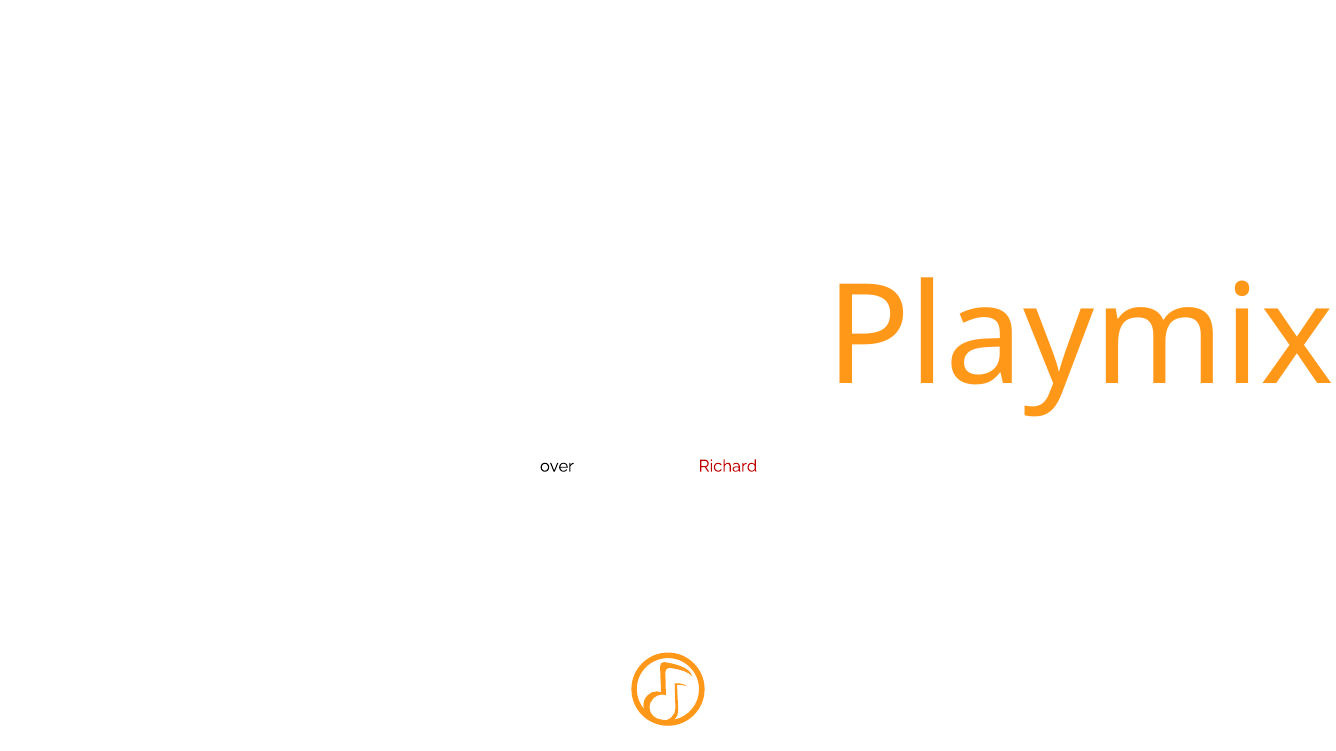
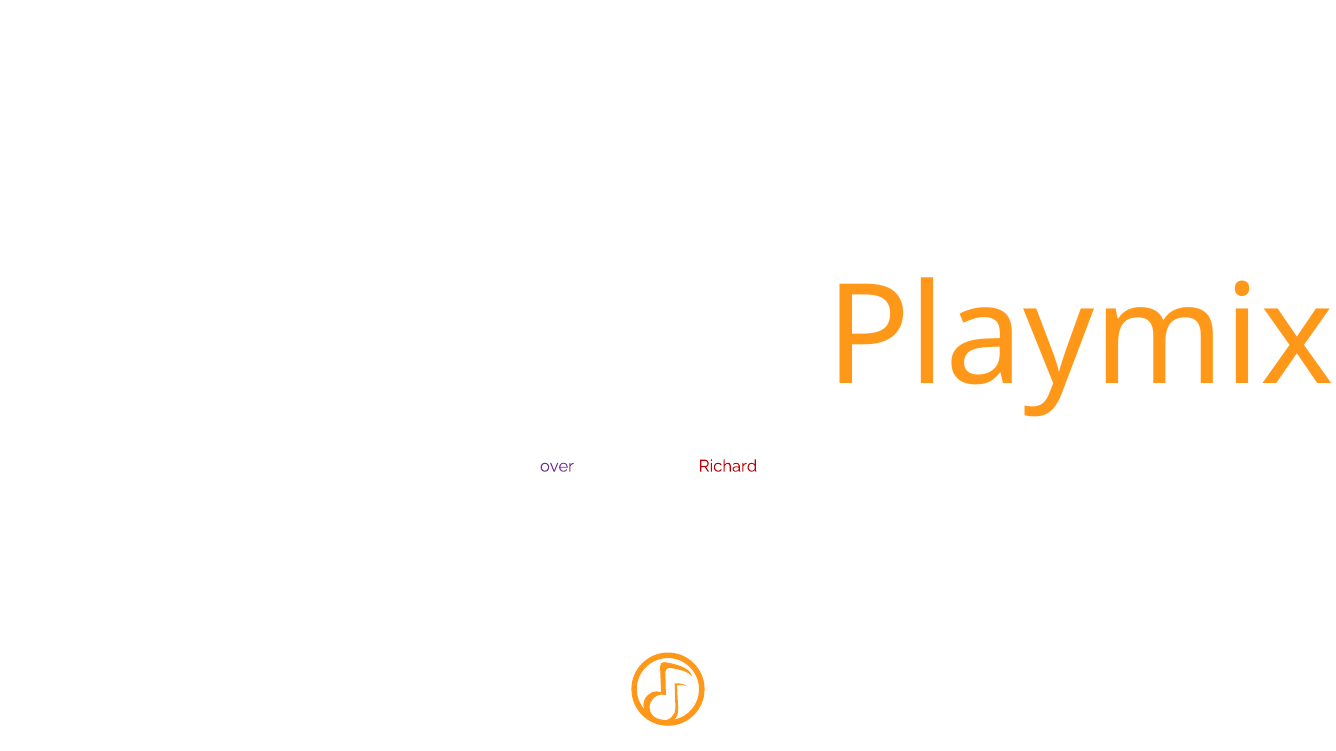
over colour: black -> purple
